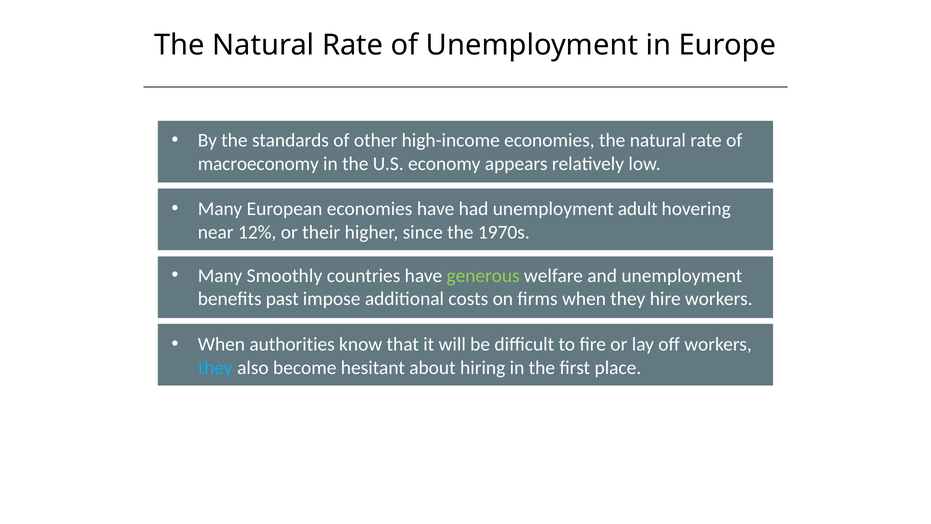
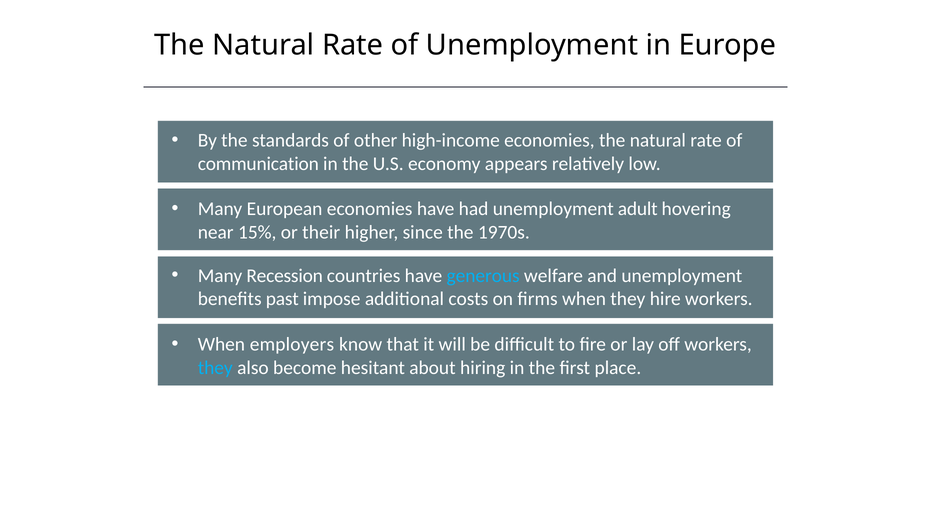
macroeconomy: macroeconomy -> communication
12%: 12% -> 15%
Smoothly: Smoothly -> Recession
generous colour: light green -> light blue
authorities: authorities -> employers
